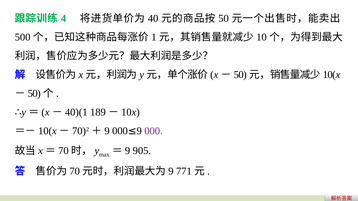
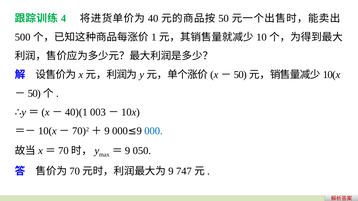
189: 189 -> 003
000 colour: purple -> blue
905: 905 -> 050
771: 771 -> 747
